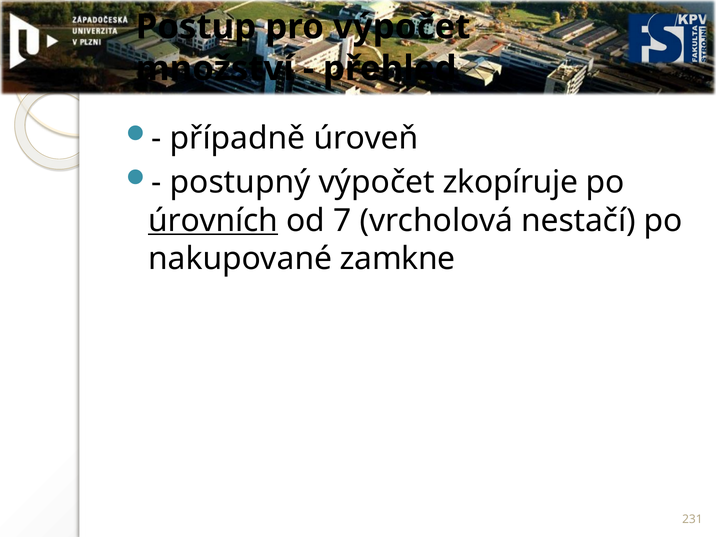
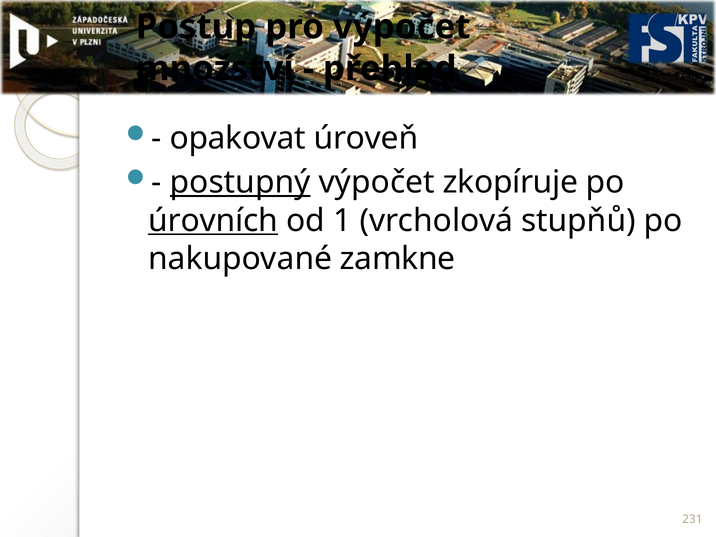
případně: případně -> opakovat
postupný underline: none -> present
7: 7 -> 1
nestačí: nestačí -> stupňů
